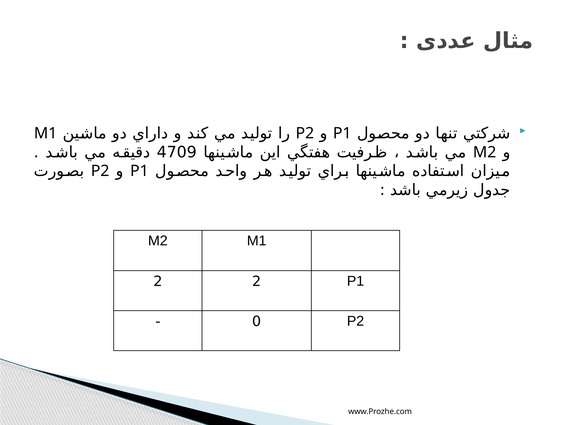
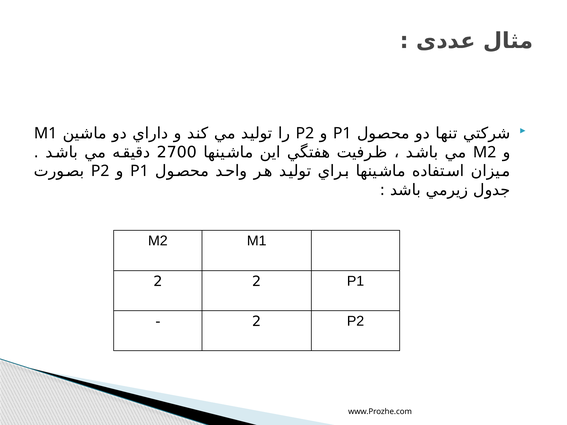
4709: 4709 -> 2700
0 at (257, 322): 0 -> 2
